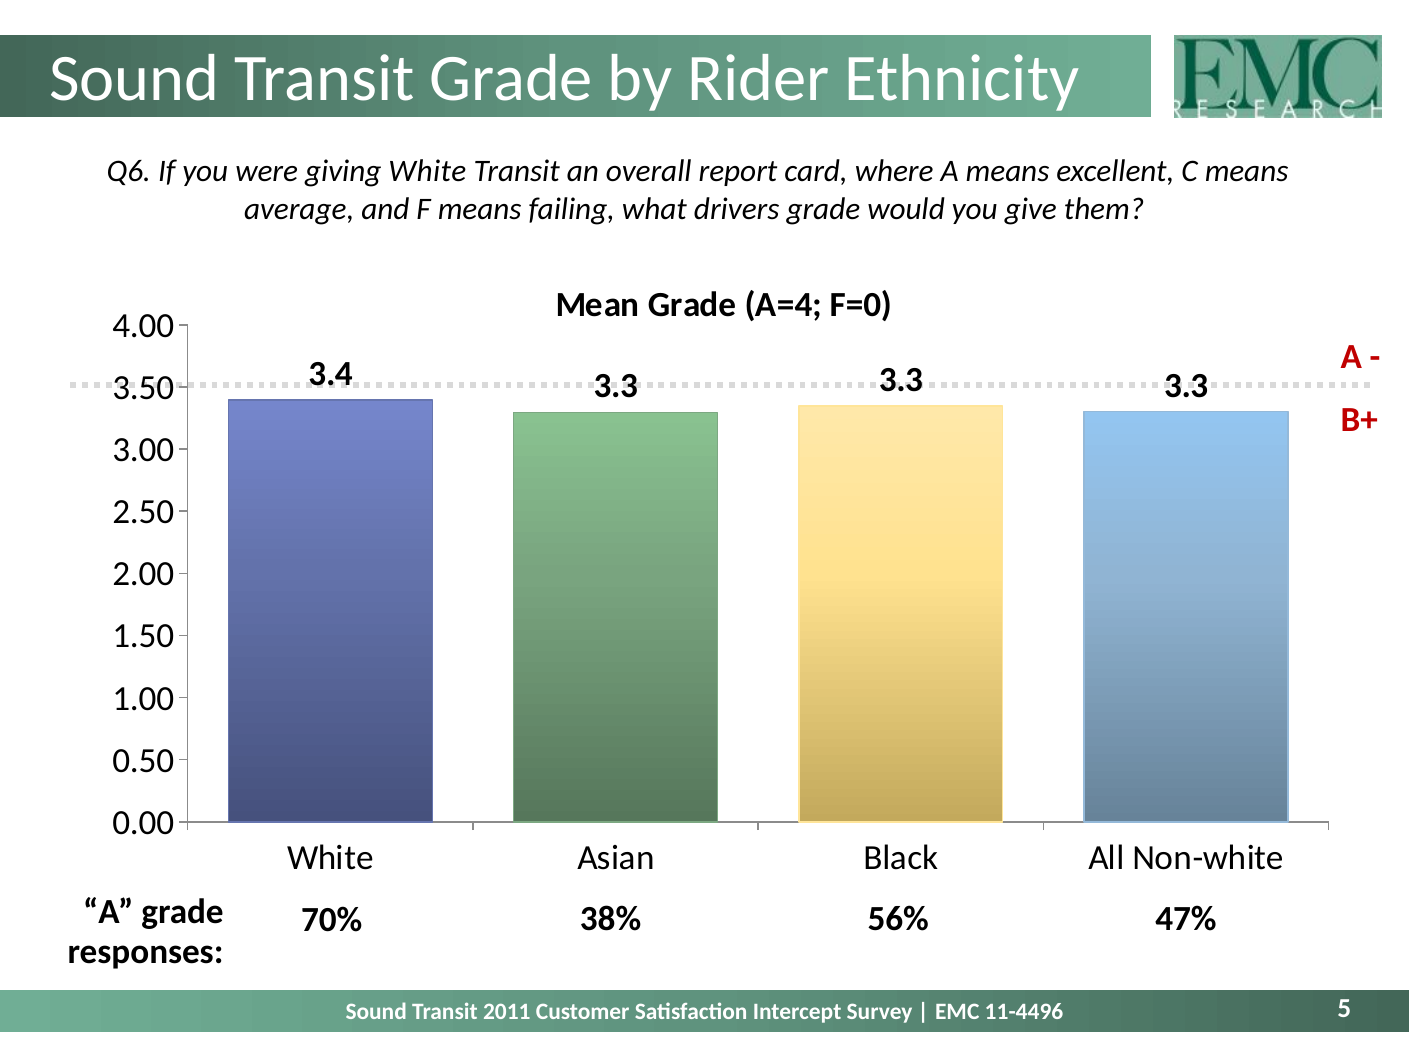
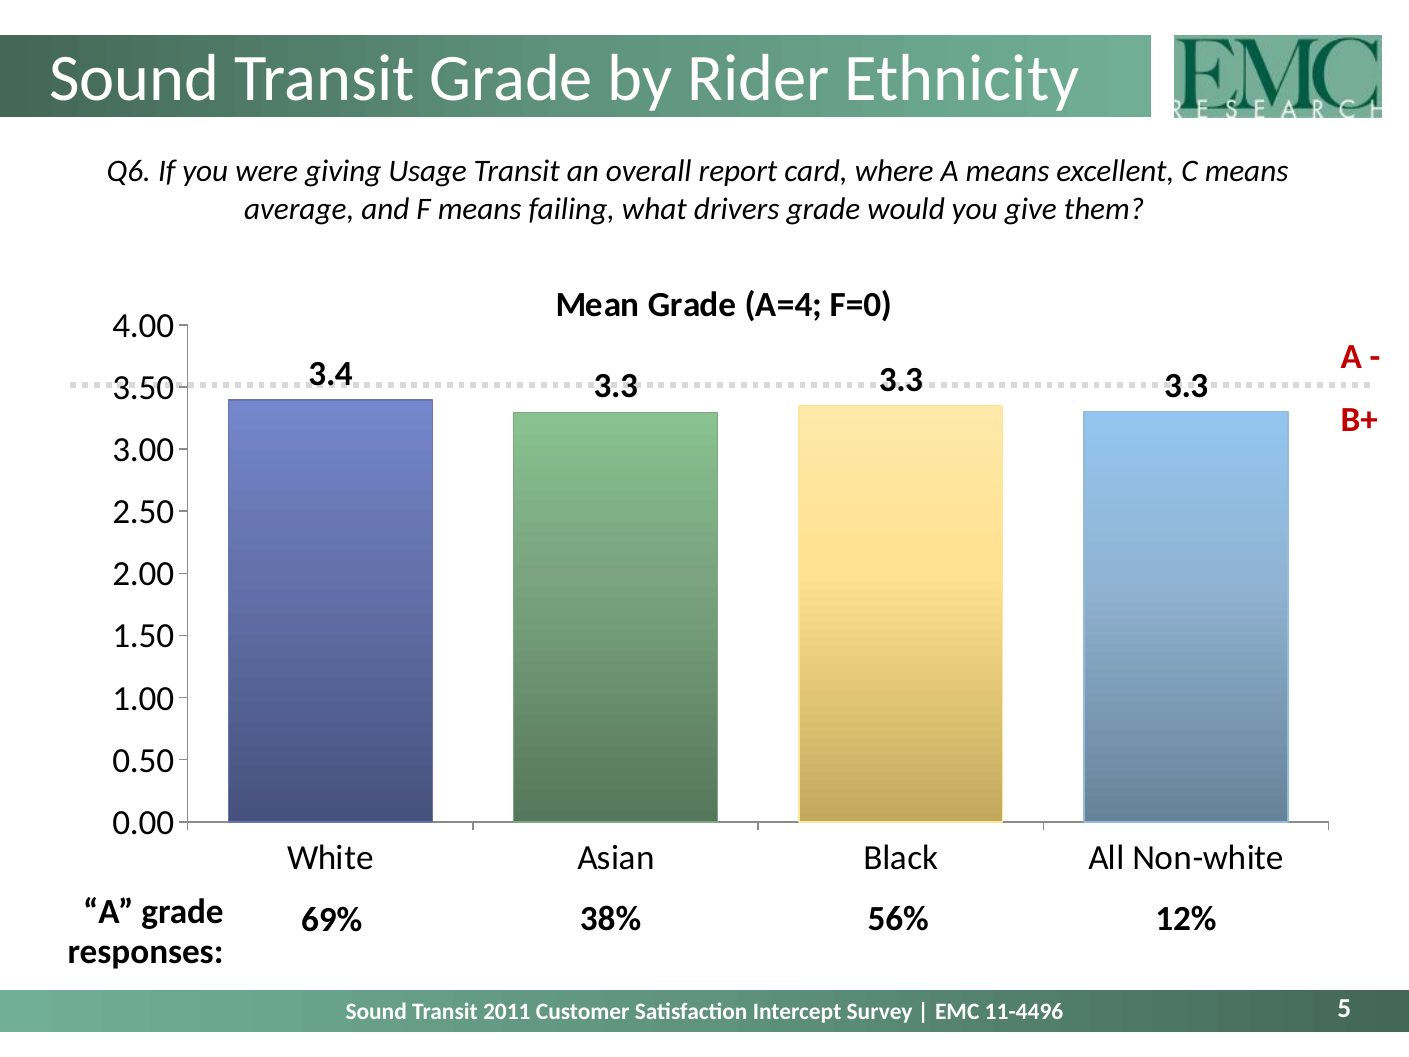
giving White: White -> Usage
70%: 70% -> 69%
47%: 47% -> 12%
